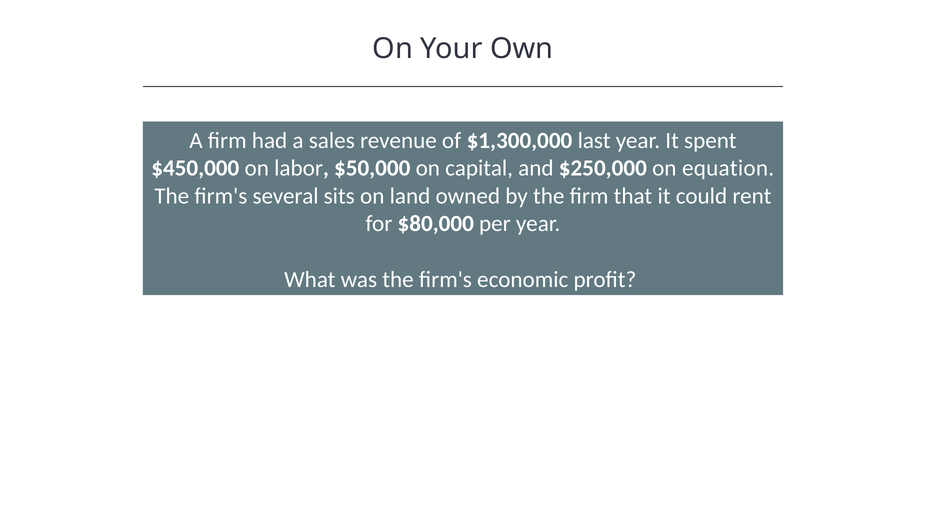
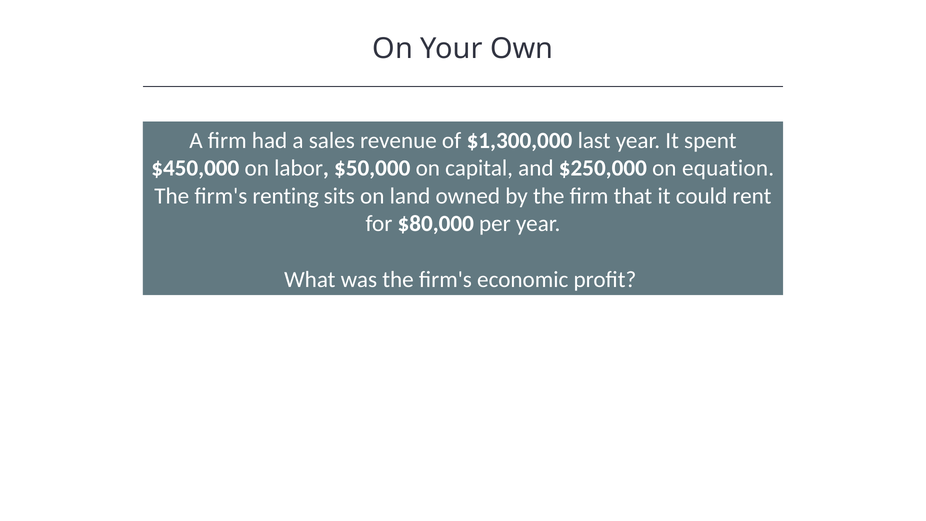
several: several -> renting
